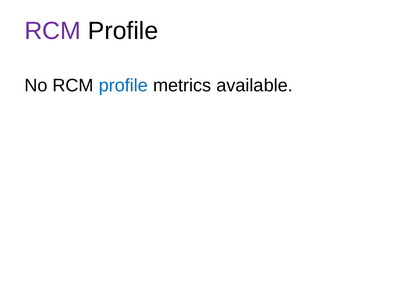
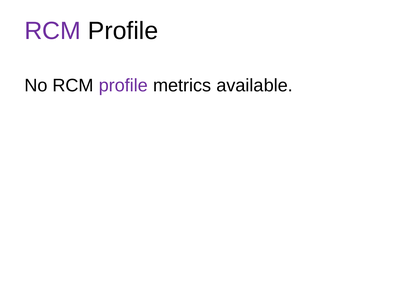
profile at (123, 85) colour: blue -> purple
